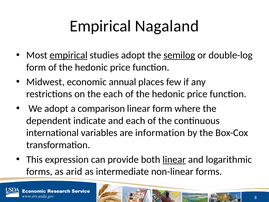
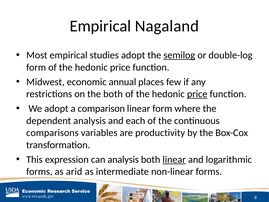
empirical at (69, 55) underline: present -> none
the each: each -> both
price at (197, 94) underline: none -> present
dependent indicate: indicate -> analysis
international: international -> comparisons
information: information -> productivity
can provide: provide -> analysis
